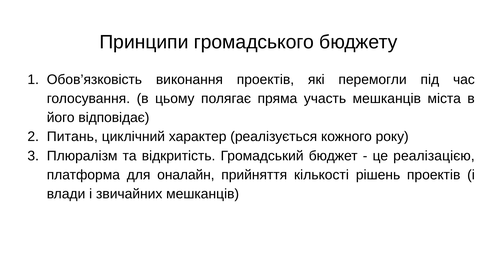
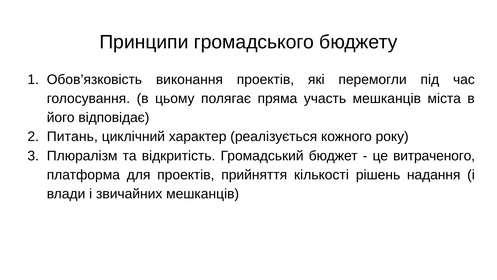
реалізацією: реалізацією -> витраченого
для оналайн: оналайн -> проектів
рішень проектів: проектів -> надання
